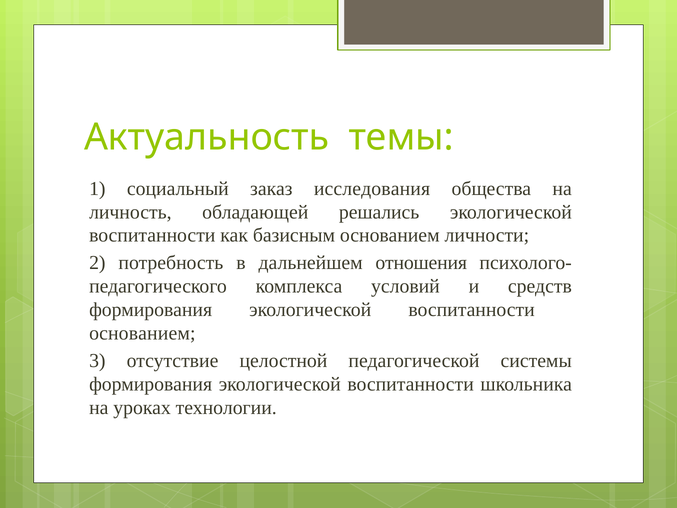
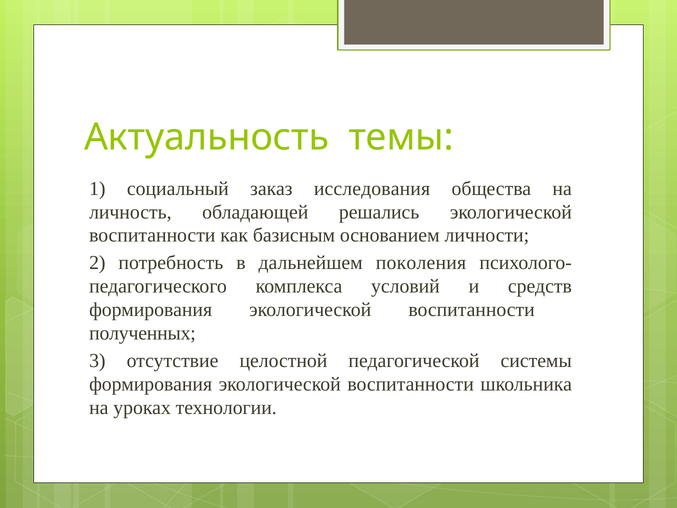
отношения: отношения -> поколения
основанием at (142, 333): основанием -> полученных
